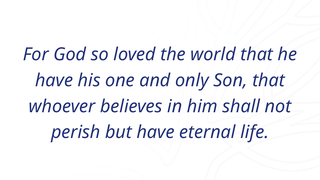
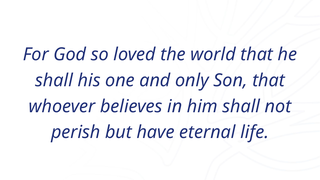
have at (54, 80): have -> shall
